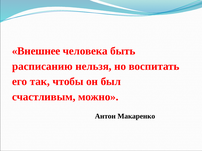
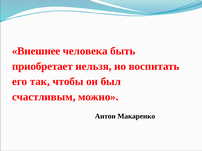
расписанию: расписанию -> приобретает
